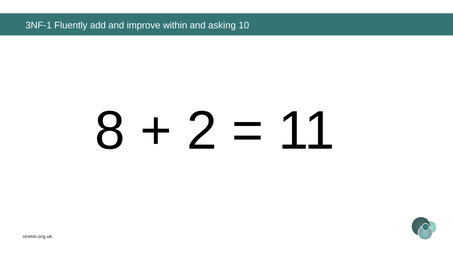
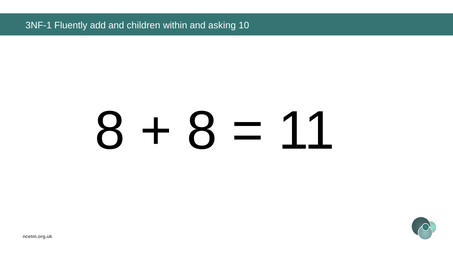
improve: improve -> children
2 at (202, 131): 2 -> 8
